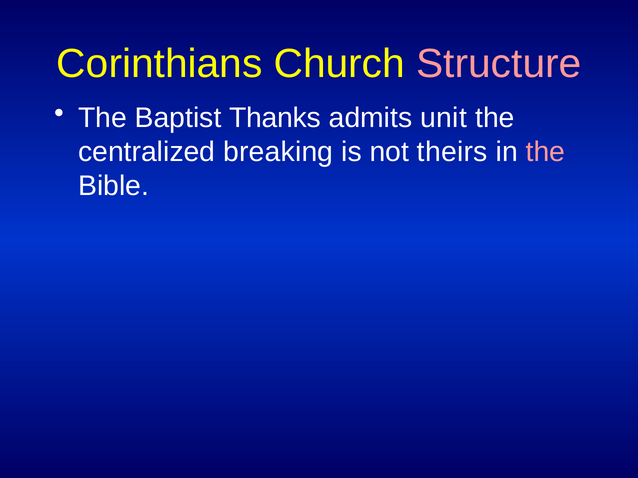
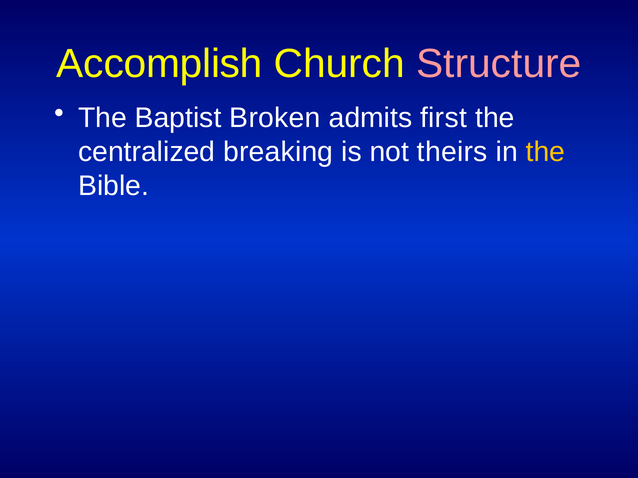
Corinthians: Corinthians -> Accomplish
Thanks: Thanks -> Broken
unit: unit -> first
the at (545, 152) colour: pink -> yellow
